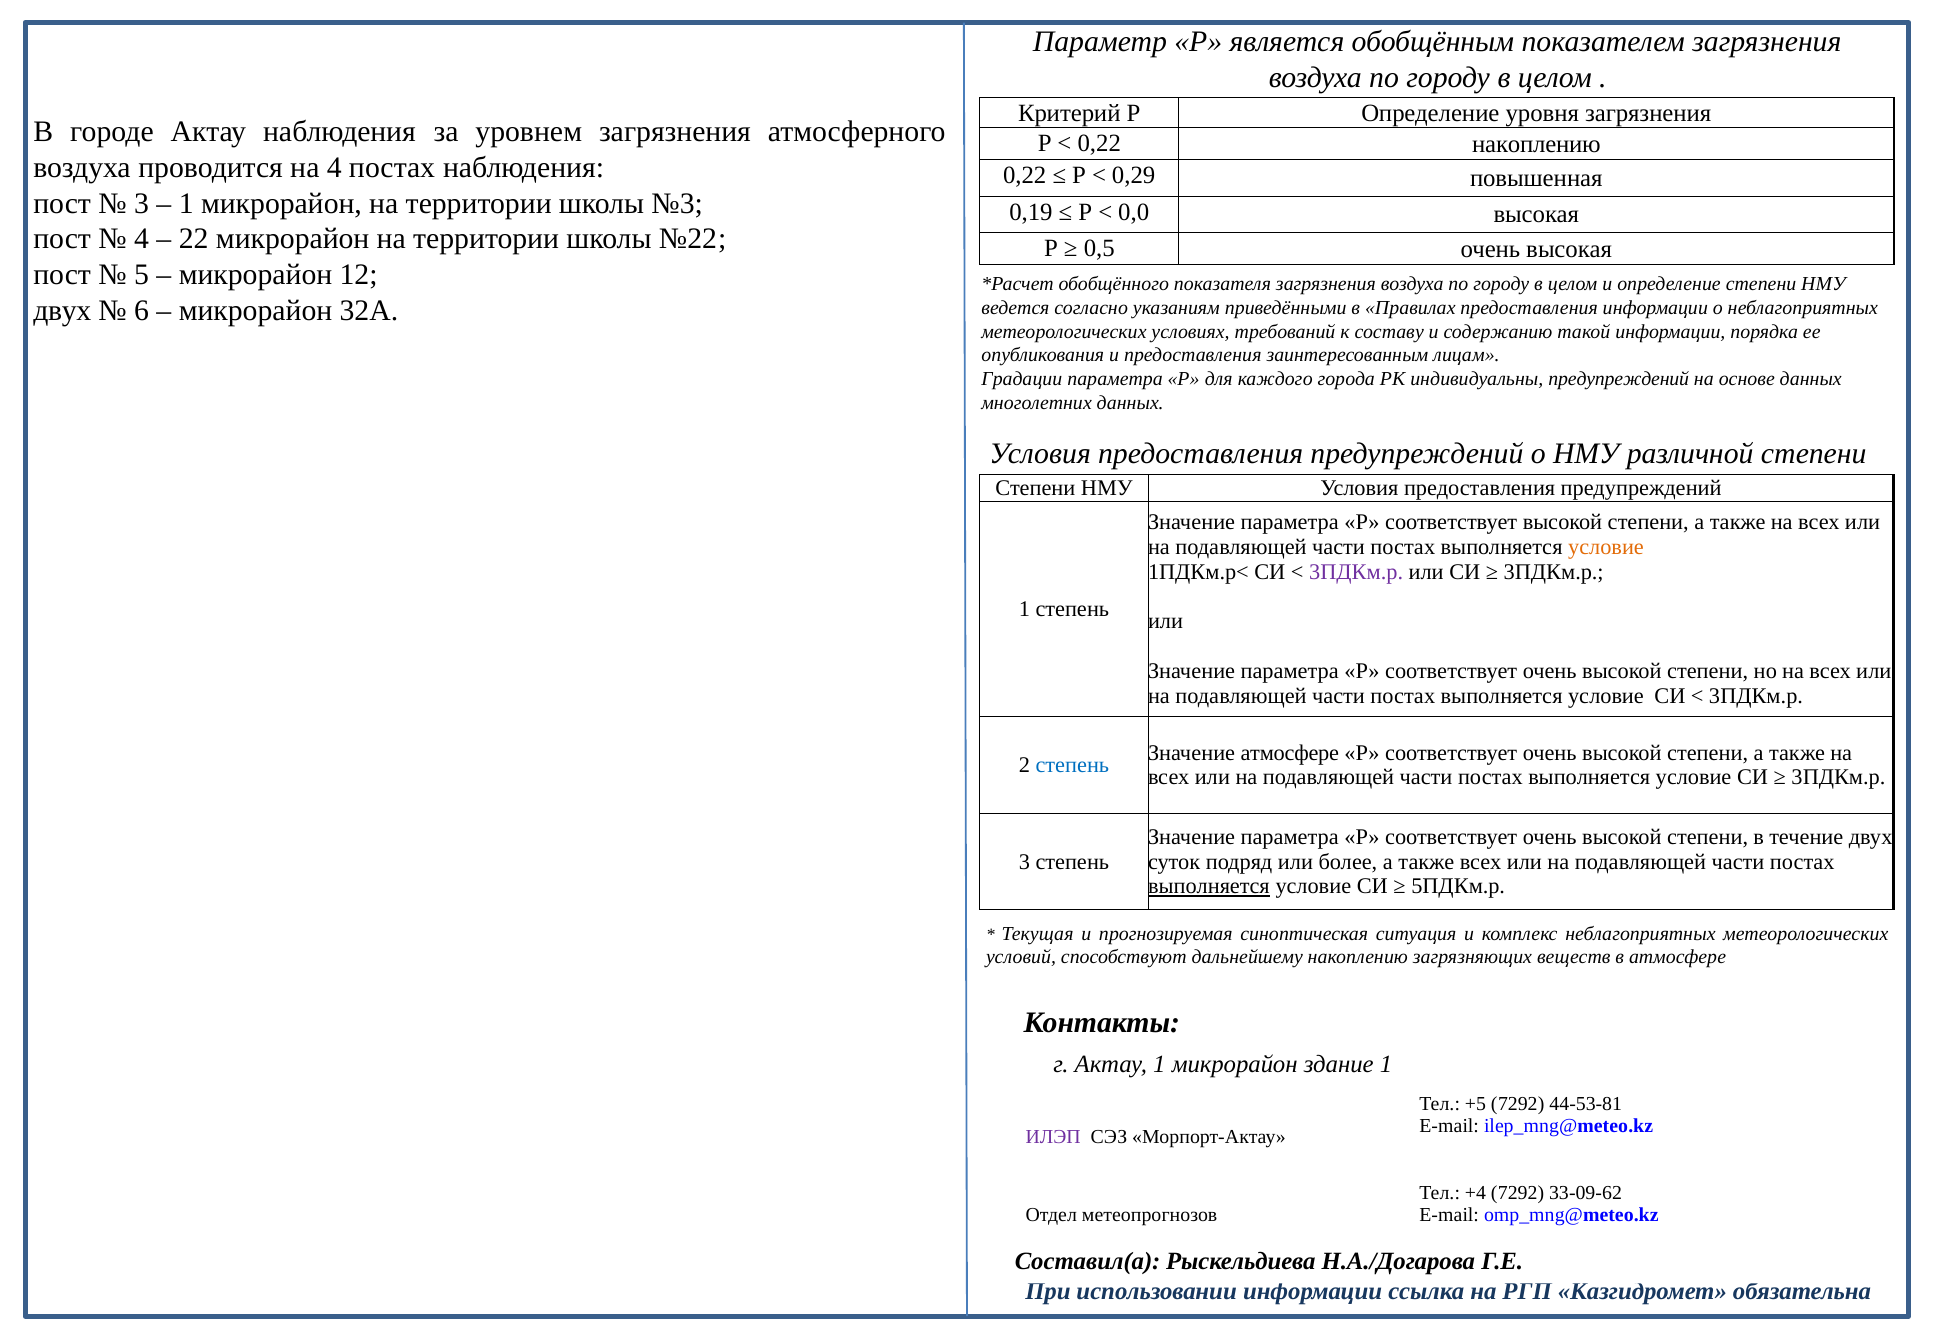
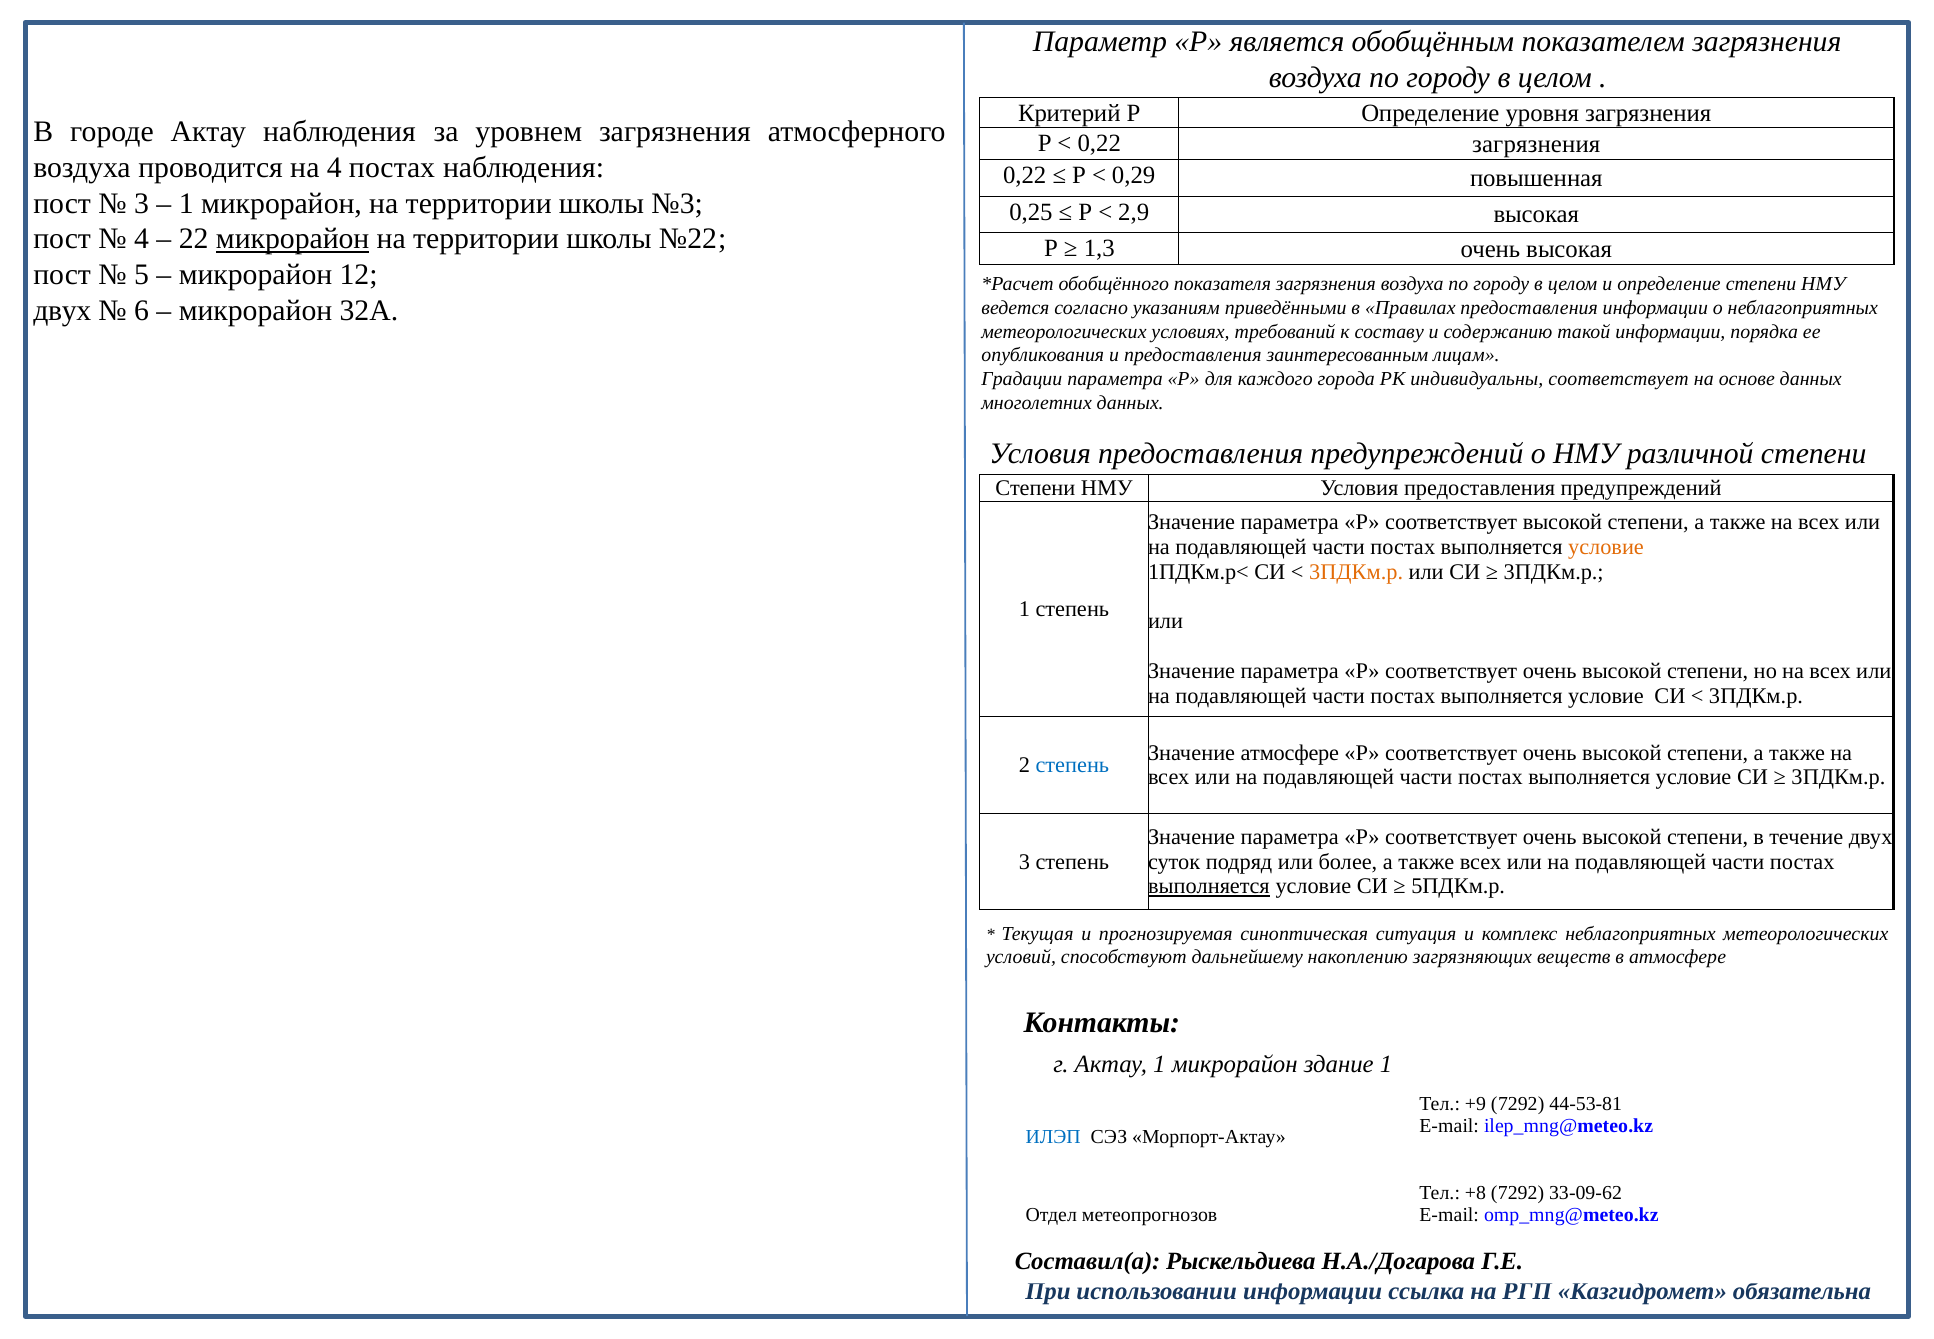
0,22 накоплению: накоплению -> загрязнения
0,19: 0,19 -> 0,25
0,0: 0,0 -> 2,9
микрорайон at (293, 239) underline: none -> present
0,5: 0,5 -> 1,3
индивидуальны предупреждений: предупреждений -> соответствует
3ПДКм.р at (1356, 572) colour: purple -> orange
+5: +5 -> +9
ИЛЭП colour: purple -> blue
+4: +4 -> +8
